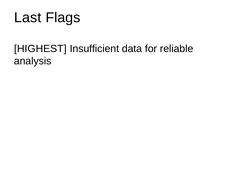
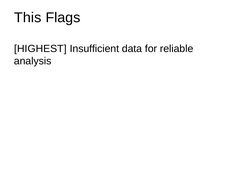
Last: Last -> This
